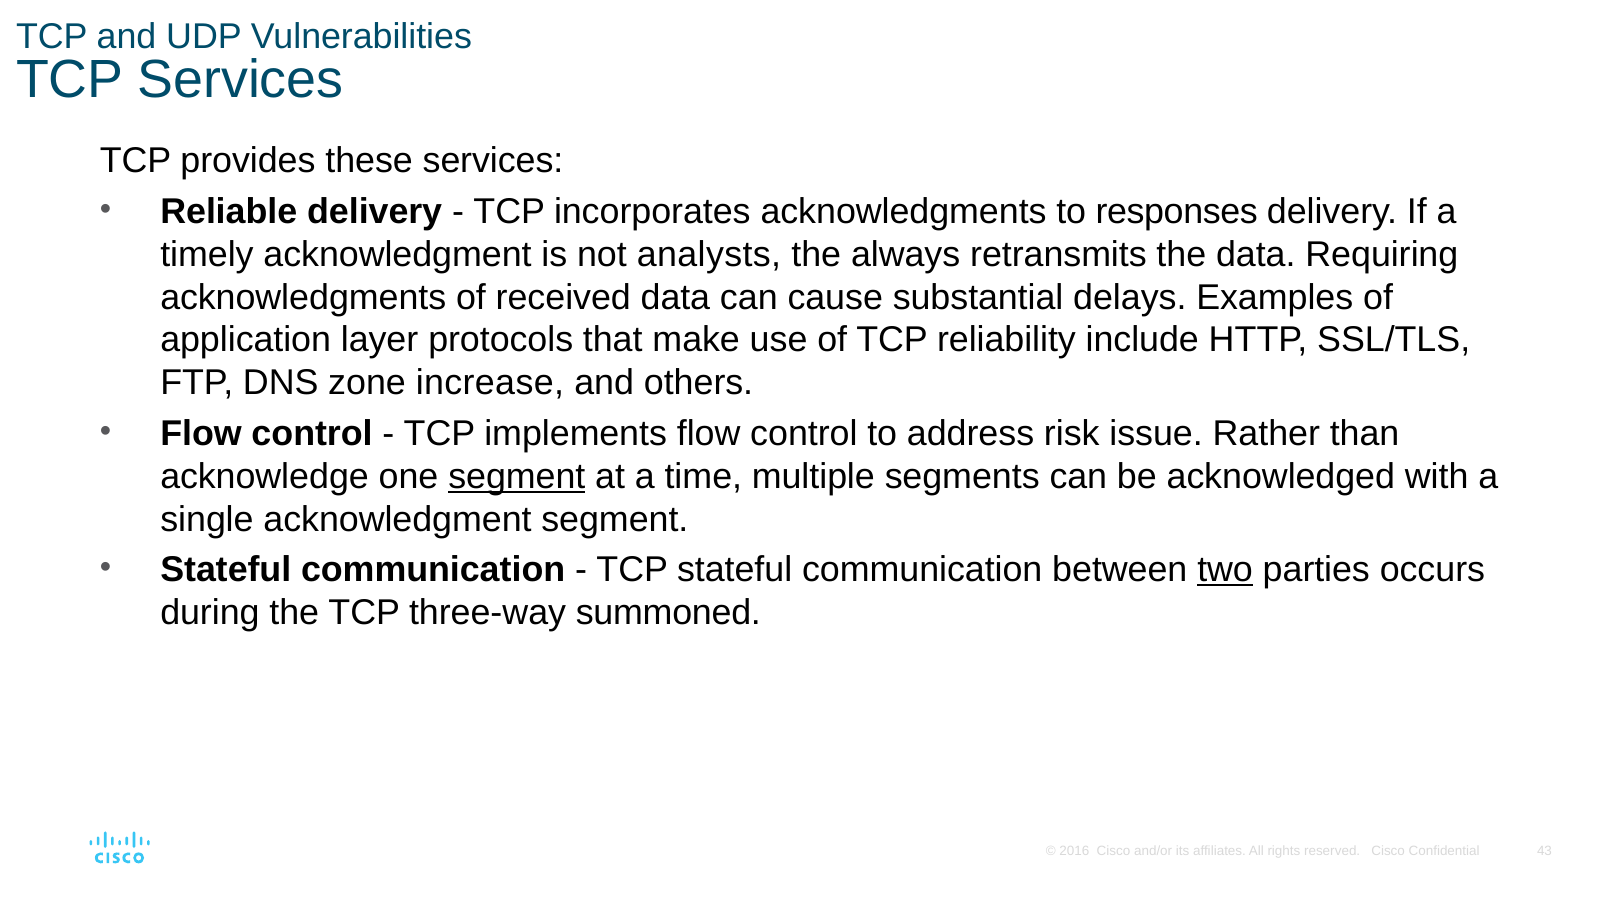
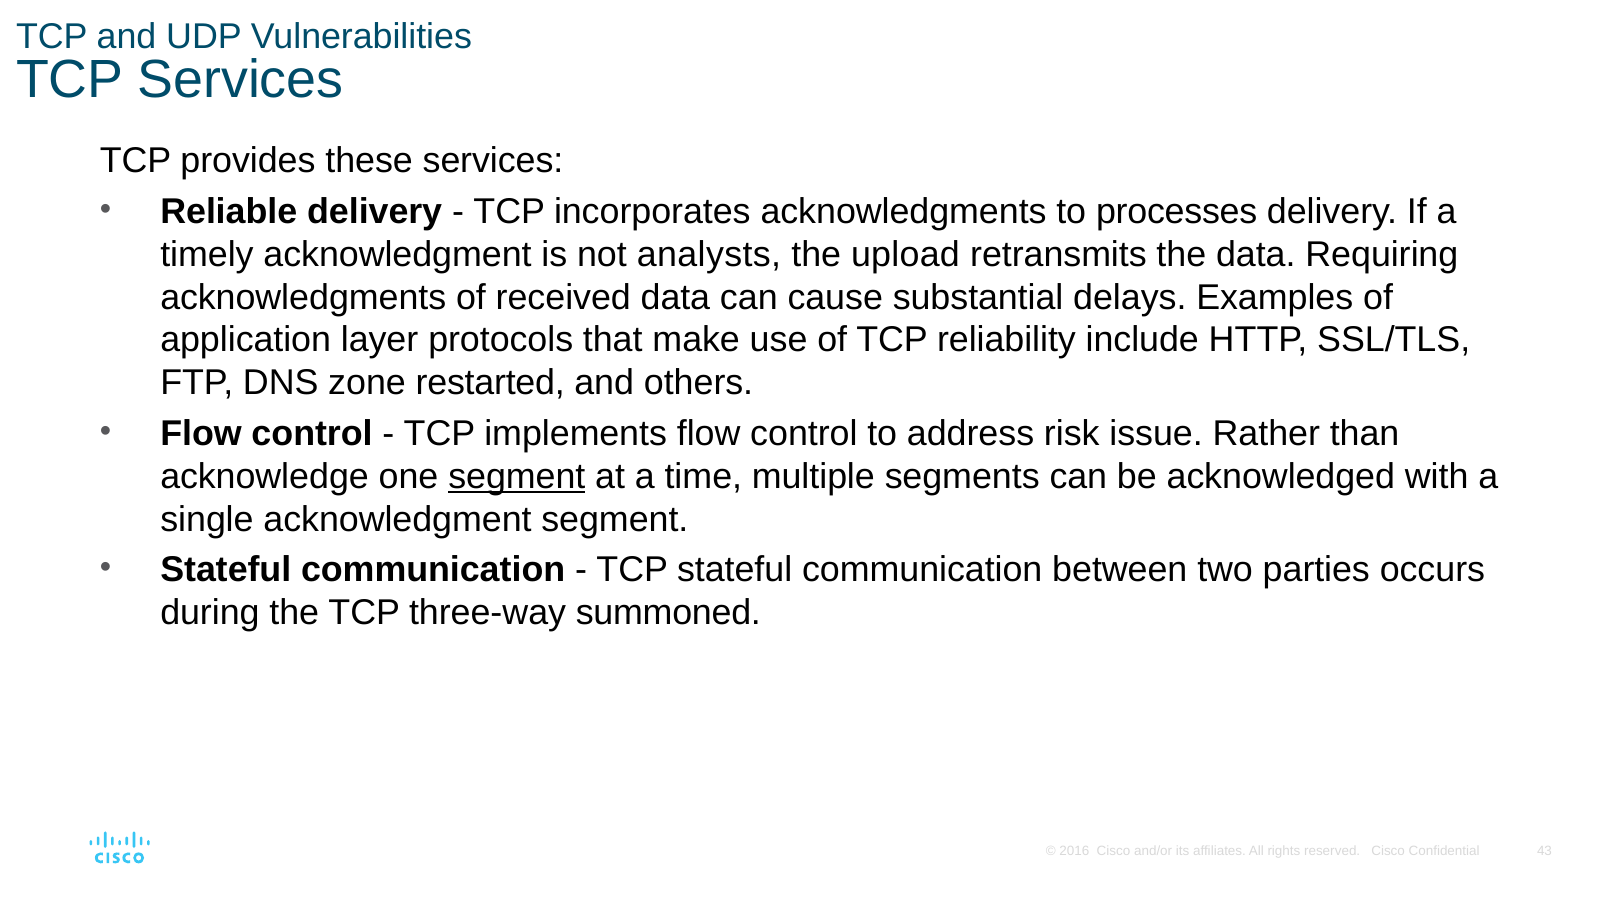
responses: responses -> processes
always: always -> upload
increase: increase -> restarted
two underline: present -> none
